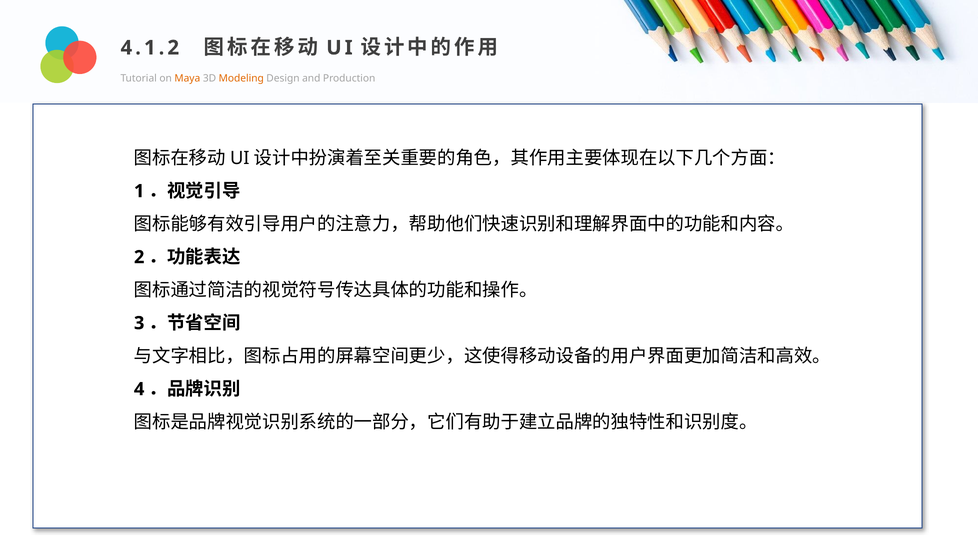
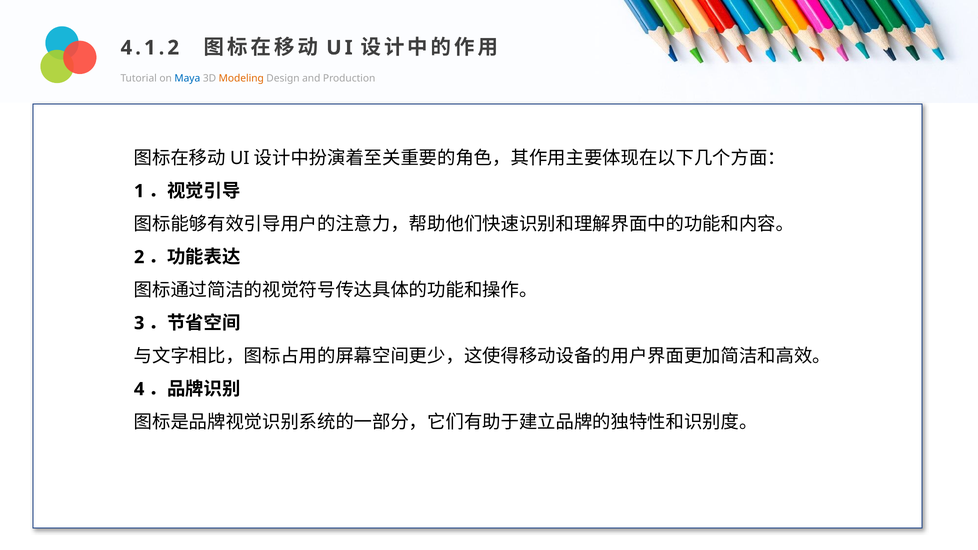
Maya colour: orange -> blue
